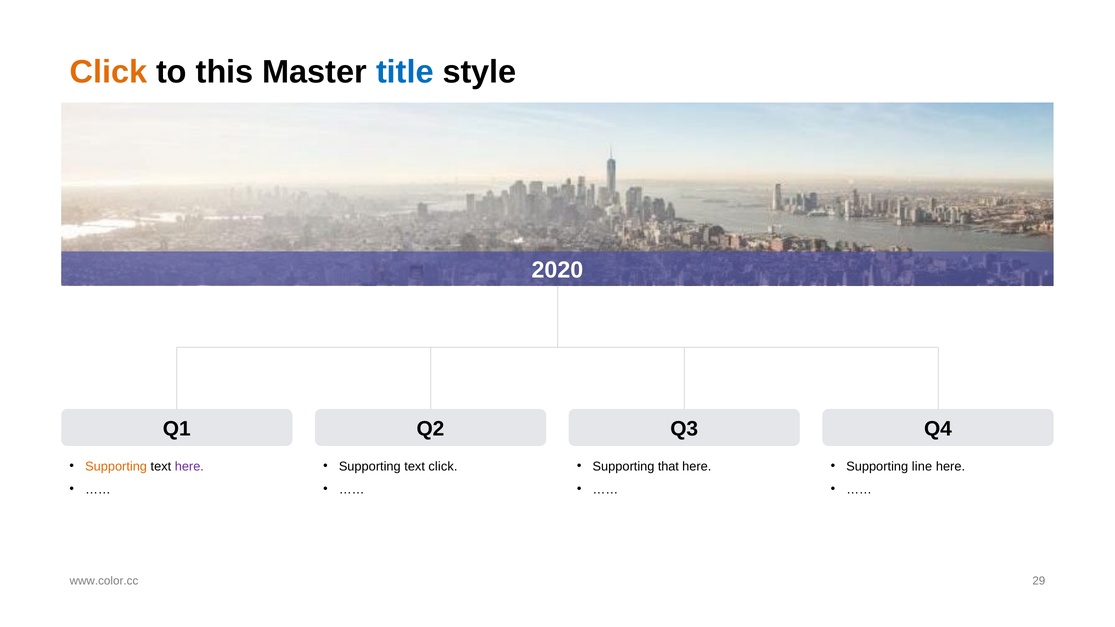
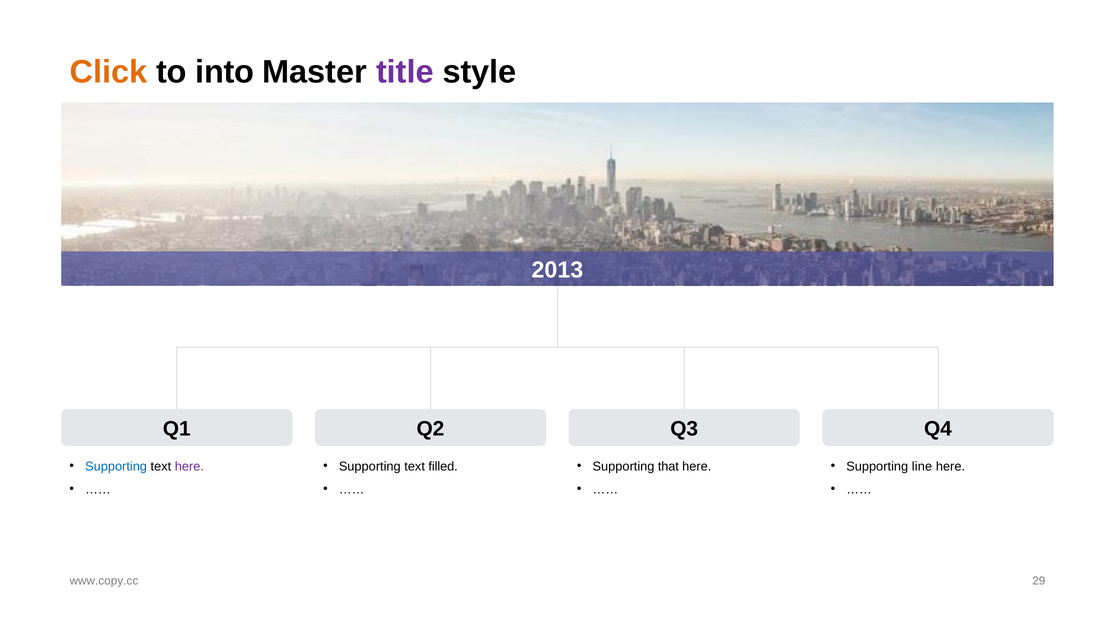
this: this -> into
title colour: blue -> purple
2020: 2020 -> 2013
Supporting at (116, 467) colour: orange -> blue
text click: click -> filled
www.color.cc: www.color.cc -> www.copy.cc
